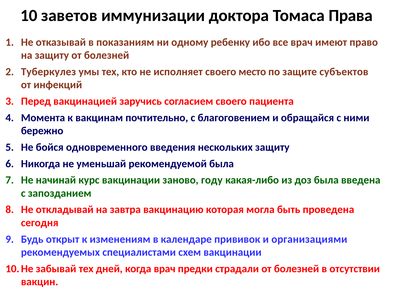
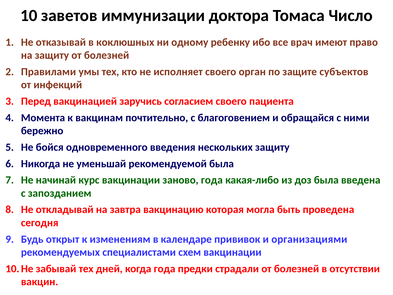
Права: Права -> Число
показаниям: показаниям -> коклюшных
Туберкулез: Туберкулез -> Правилами
место: место -> орган
заново году: году -> года
когда врач: врач -> года
